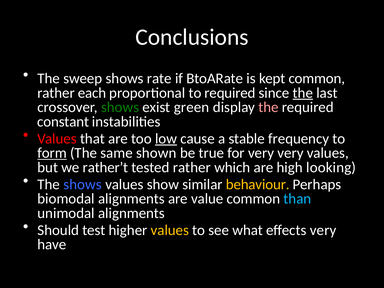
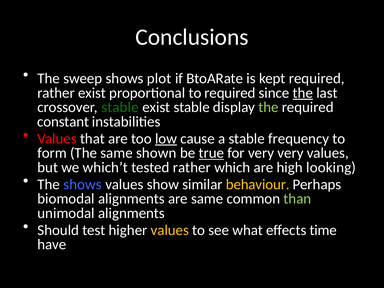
rate: rate -> plot
kept common: common -> required
rather each: each -> exist
crossover shows: shows -> stable
exist green: green -> stable
the at (268, 107) colour: pink -> light green
form underline: present -> none
true underline: none -> present
rather’t: rather’t -> which’t
are value: value -> same
than colour: light blue -> light green
effects very: very -> time
